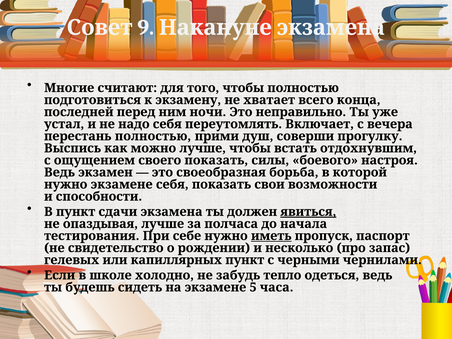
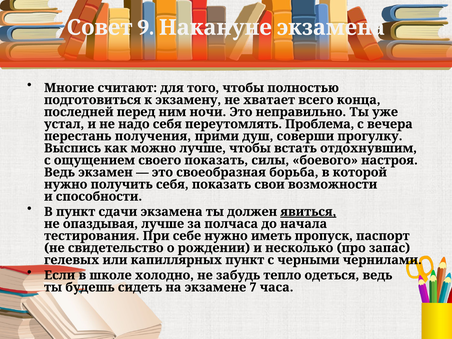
Включает: Включает -> Проблема
перестань полностью: полностью -> получения
нужно экзамене: экзамене -> получить
иметь underline: present -> none
5: 5 -> 7
